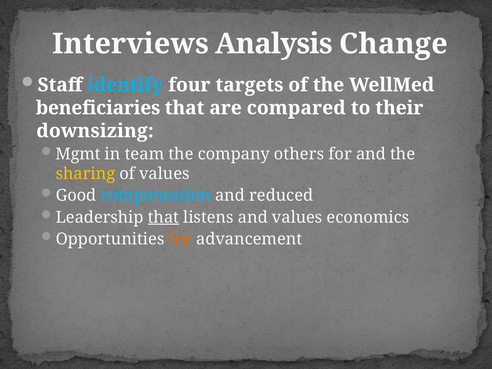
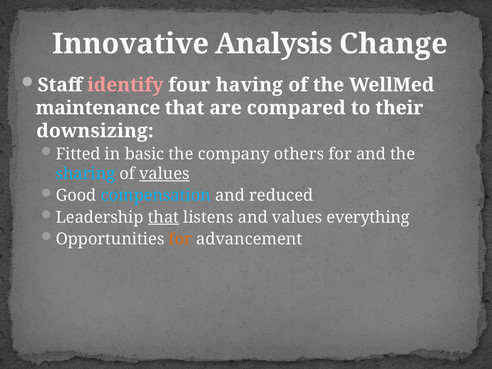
Interviews: Interviews -> Innovative
identify colour: light blue -> pink
targets: targets -> having
beneficiaries: beneficiaries -> maintenance
Mgmt: Mgmt -> Fitted
team: team -> basic
sharing colour: yellow -> light blue
values at (164, 174) underline: none -> present
economics: economics -> everything
